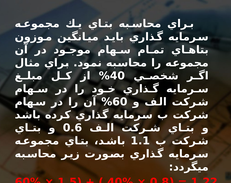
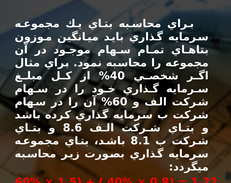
0.6: 0.6 -> 8.6
1.1: 1.1 -> 8.1
